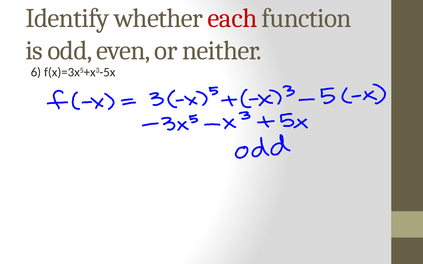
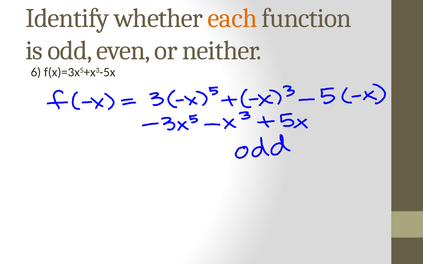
each colour: red -> orange
